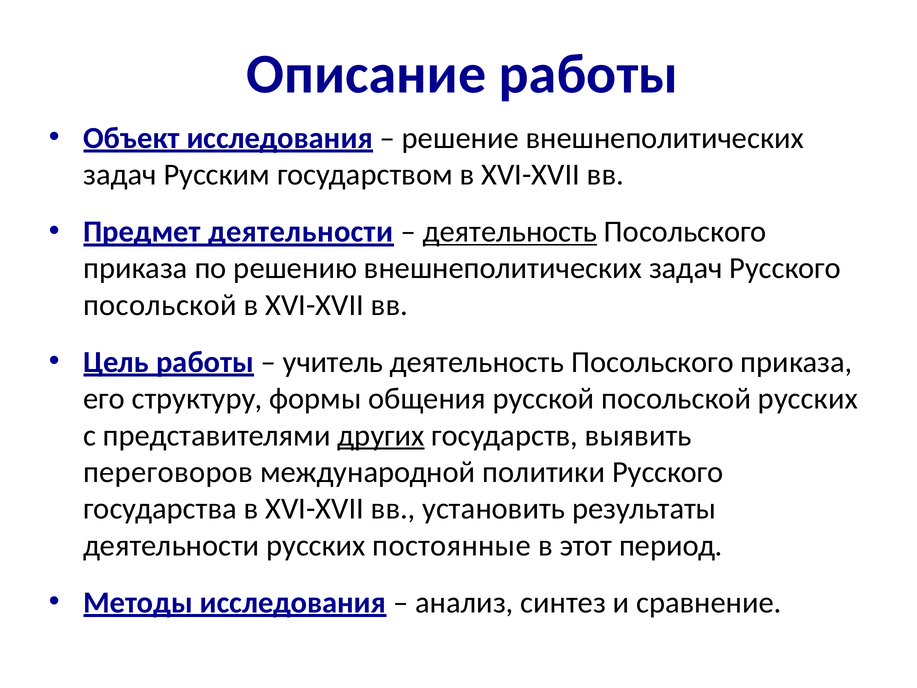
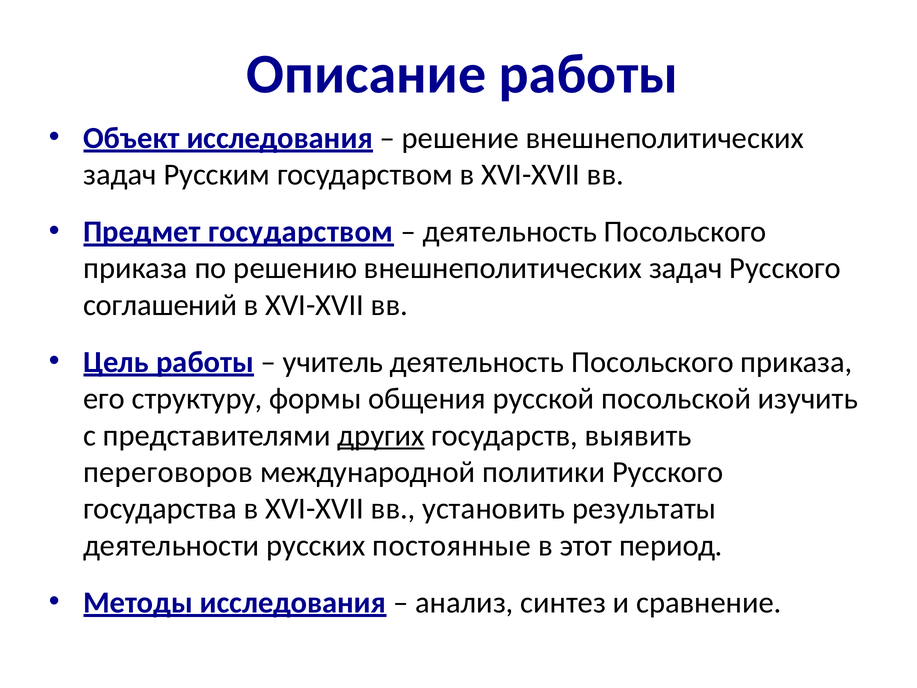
Предмет деятельности: деятельности -> государством
деятельность at (510, 232) underline: present -> none
посольской at (160, 305): посольской -> соглашений
посольской русских: русских -> изучить
